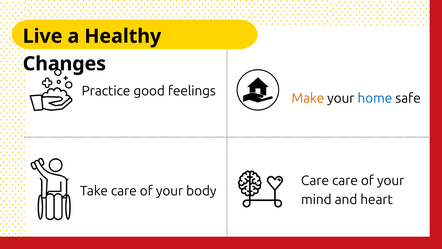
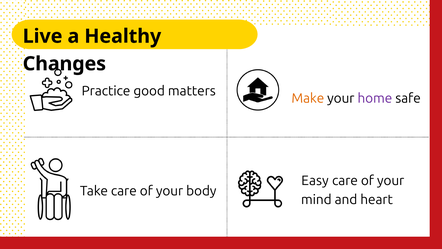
feelings: feelings -> matters
home colour: blue -> purple
Care at (315, 181): Care -> Easy
